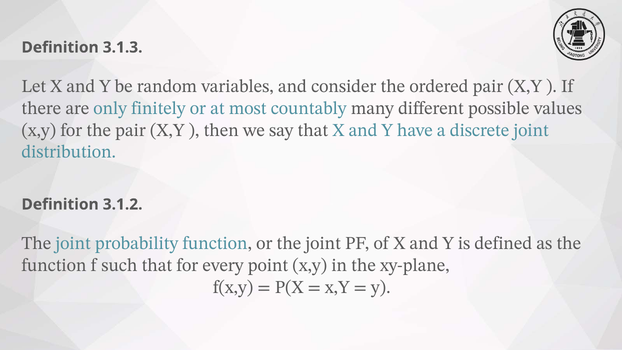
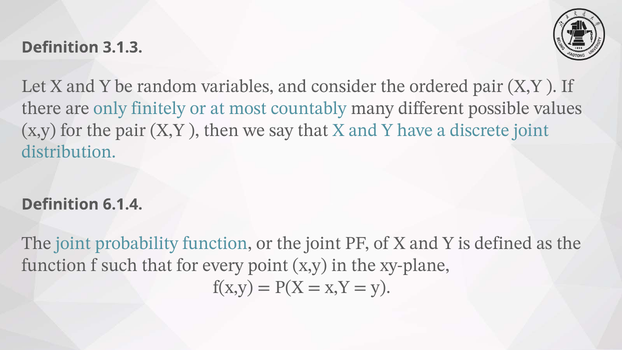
3.1.2: 3.1.2 -> 6.1.4
